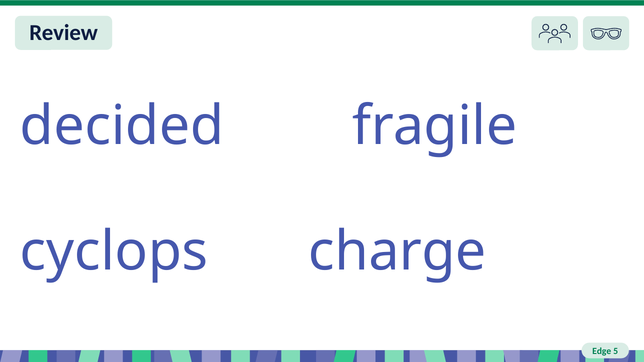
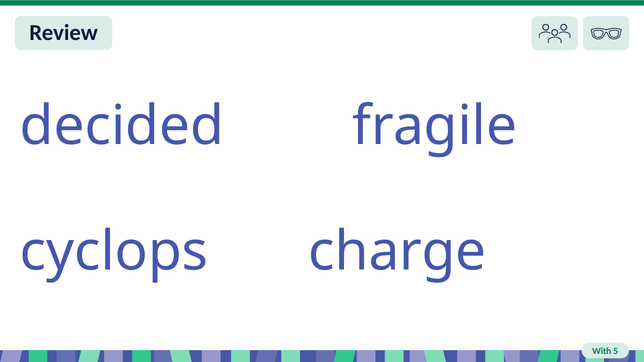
Edge: Edge -> With
